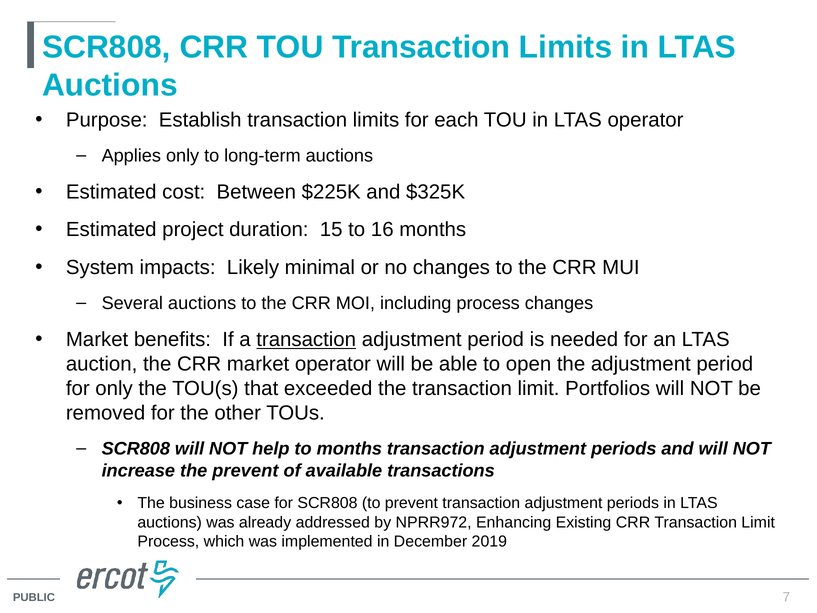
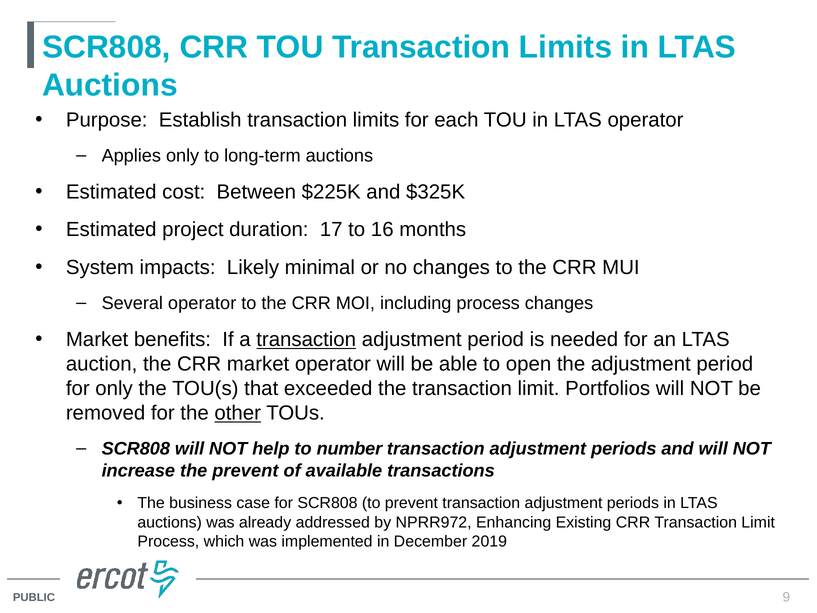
15: 15 -> 17
Several auctions: auctions -> operator
other underline: none -> present
to months: months -> number
7: 7 -> 9
